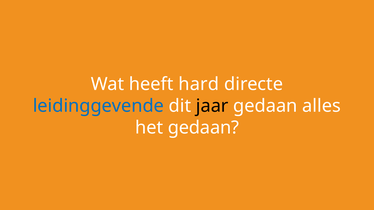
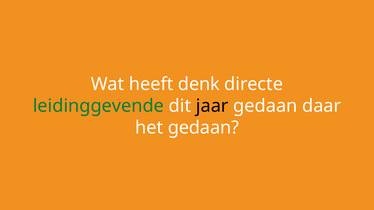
hard: hard -> denk
leidinggevende colour: blue -> green
alles: alles -> daar
